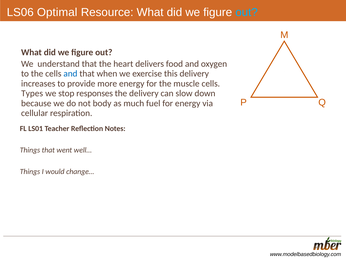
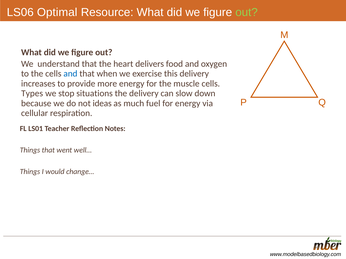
out at (247, 12) colour: light blue -> light green
responses: responses -> situations
body: body -> ideas
